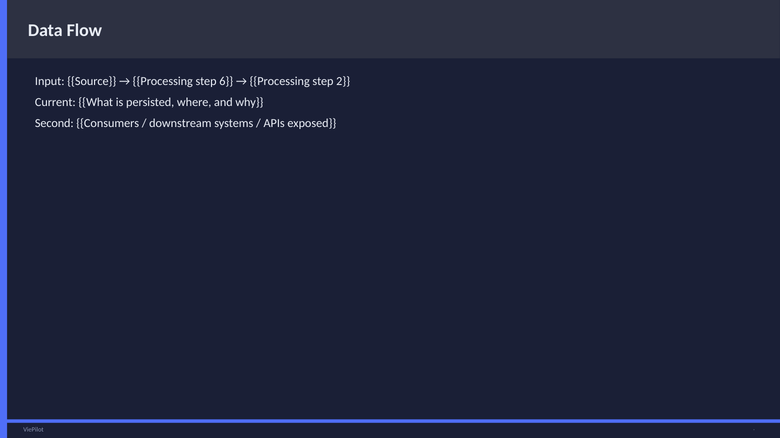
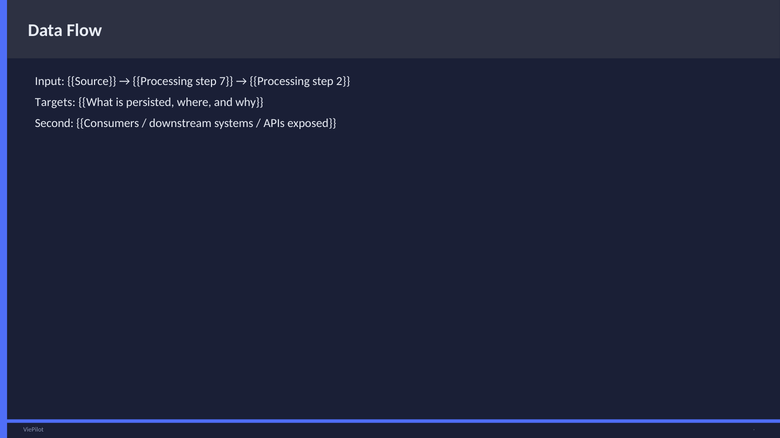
6: 6 -> 7
Current: Current -> Targets
